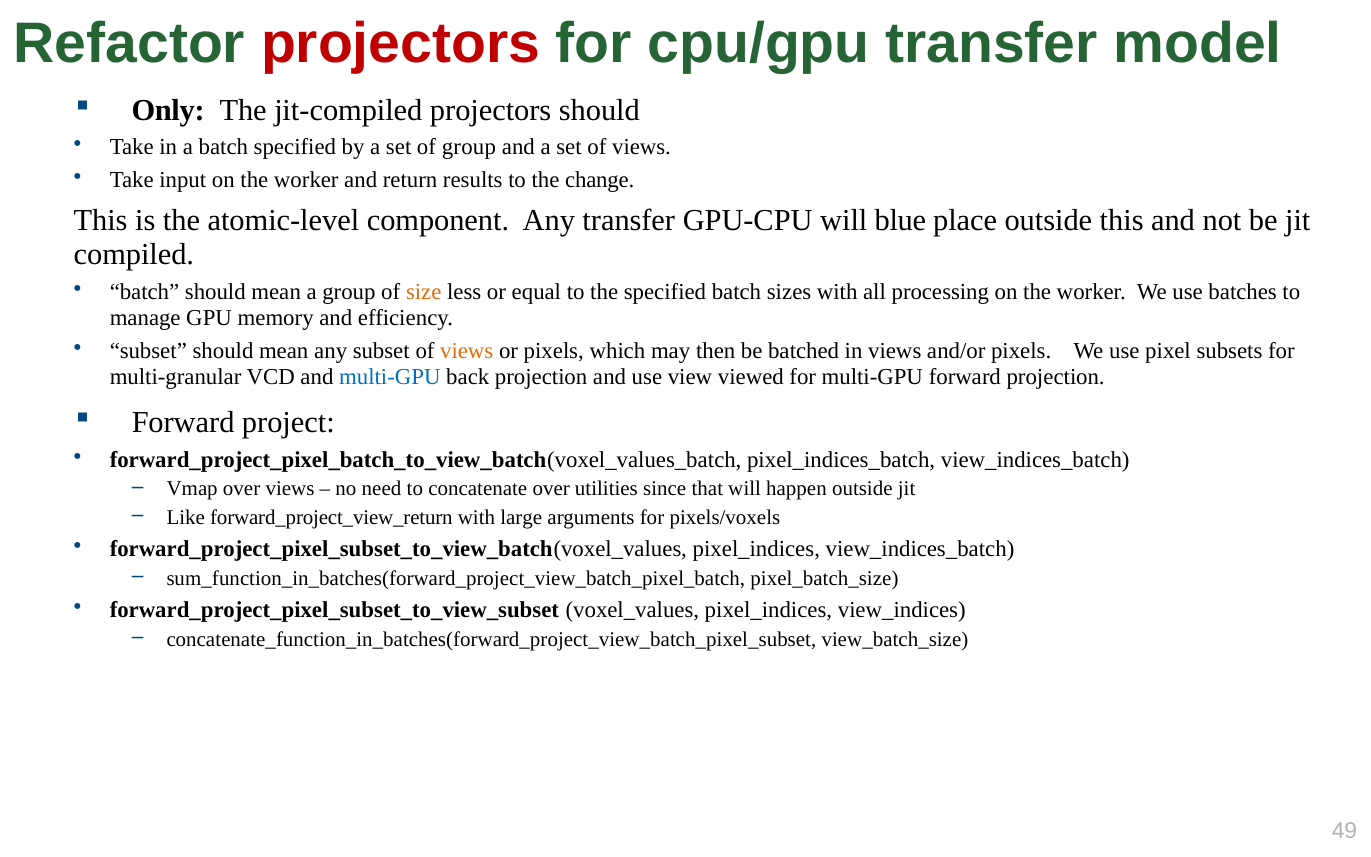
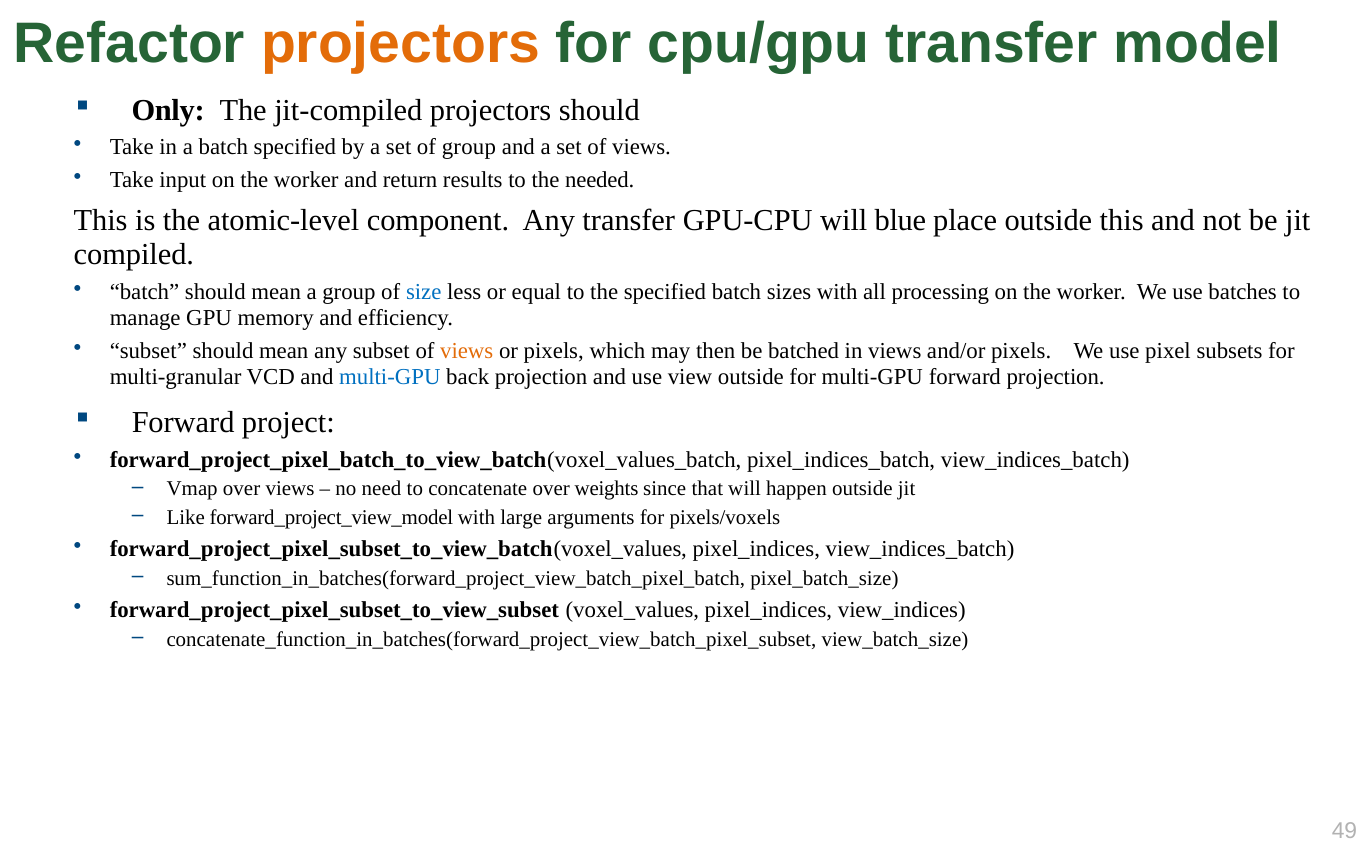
projectors at (401, 43) colour: red -> orange
change: change -> needed
size colour: orange -> blue
view viewed: viewed -> outside
utilities: utilities -> weights
forward_project_view_return: forward_project_view_return -> forward_project_view_model
